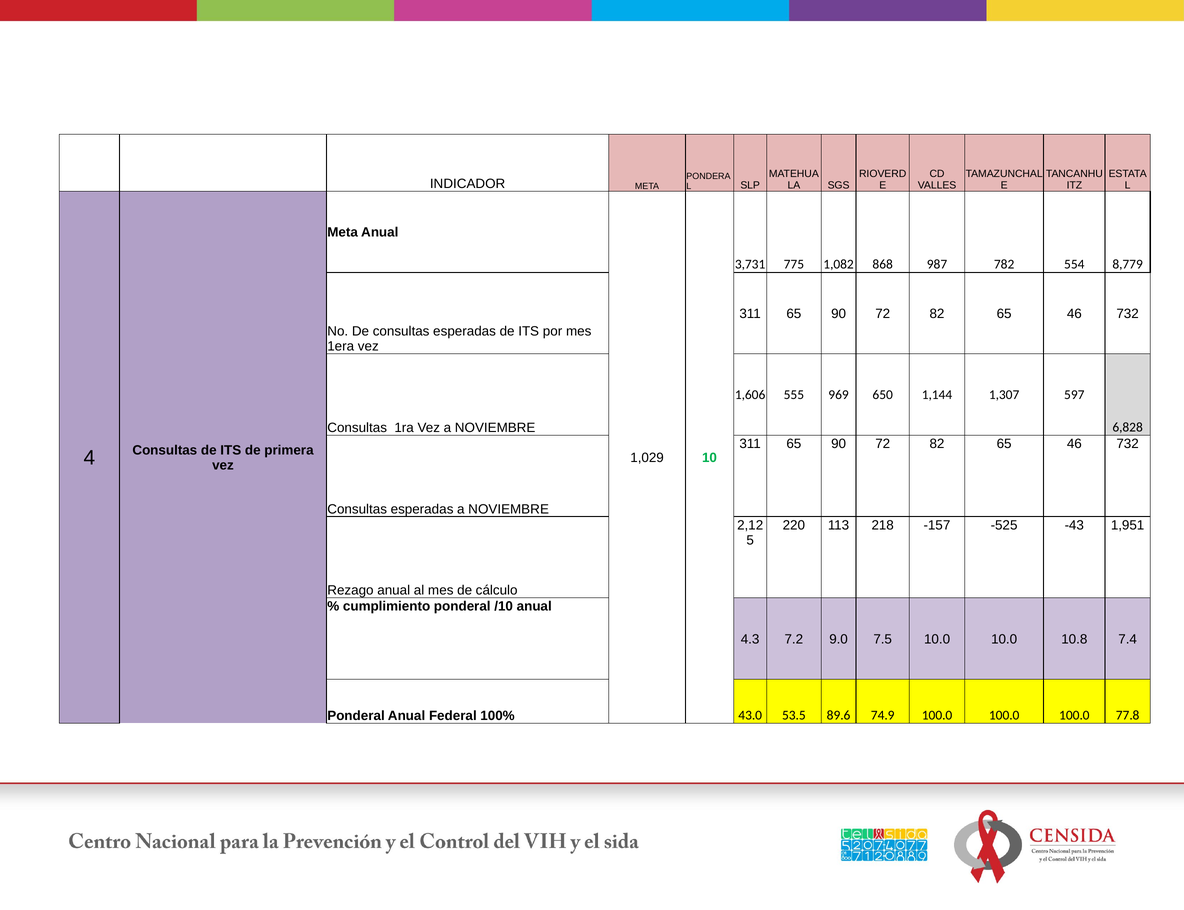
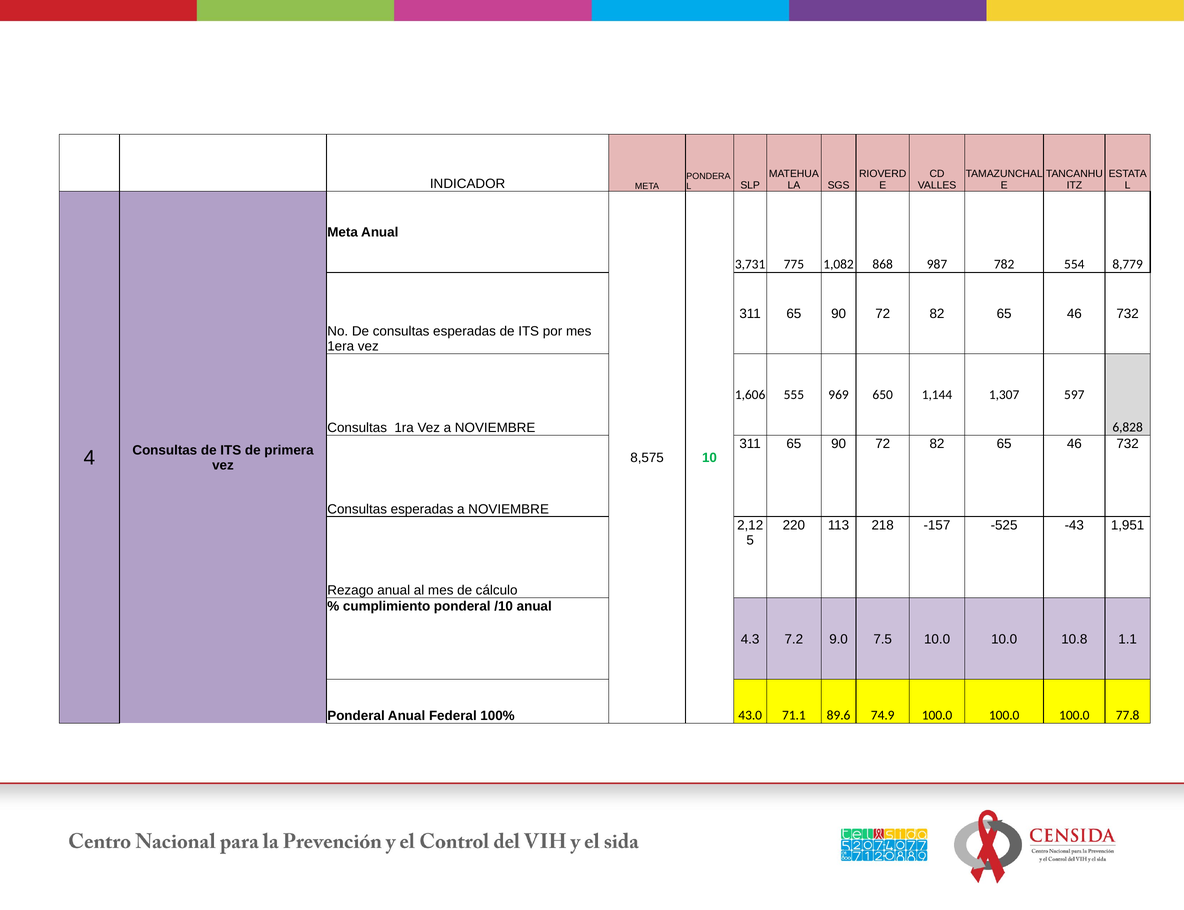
1,029: 1,029 -> 8,575
7.4: 7.4 -> 1.1
53.5: 53.5 -> 71.1
